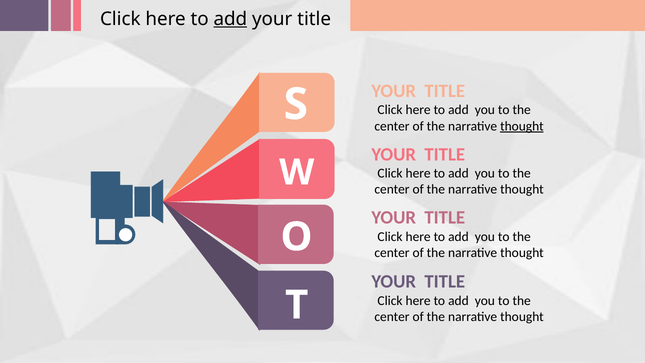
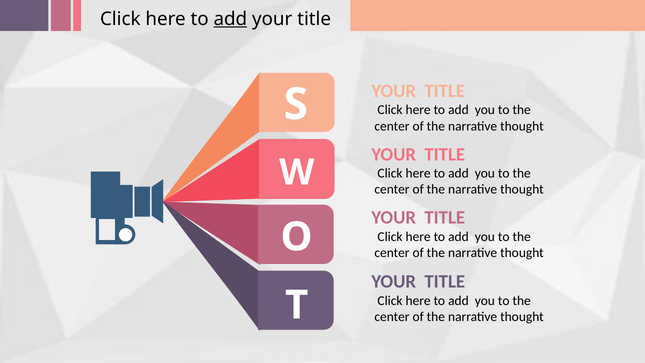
thought at (522, 126) underline: present -> none
